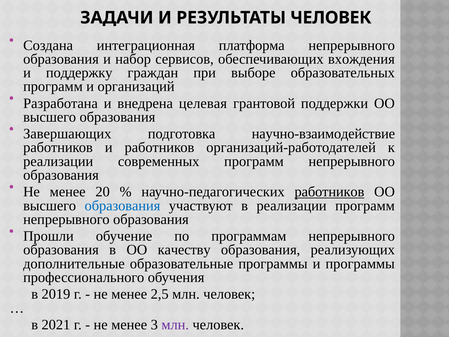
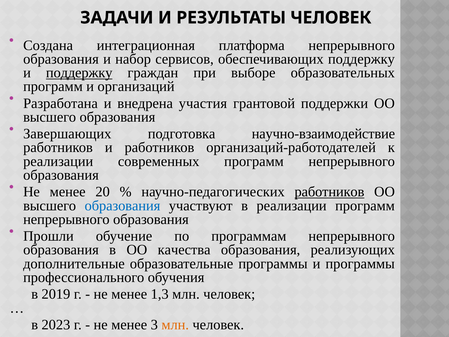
обеспечивающих вхождения: вхождения -> поддержку
поддержку at (79, 73) underline: none -> present
целевая: целевая -> участия
качеству: качеству -> качества
2,5: 2,5 -> 1,3
2021: 2021 -> 2023
млн at (175, 324) colour: purple -> orange
